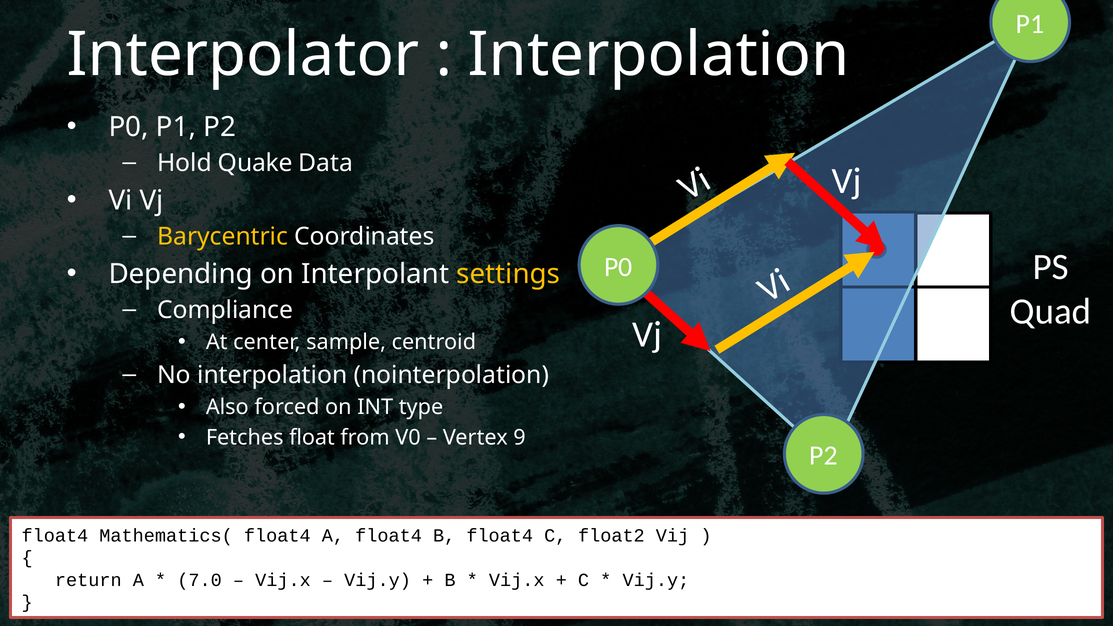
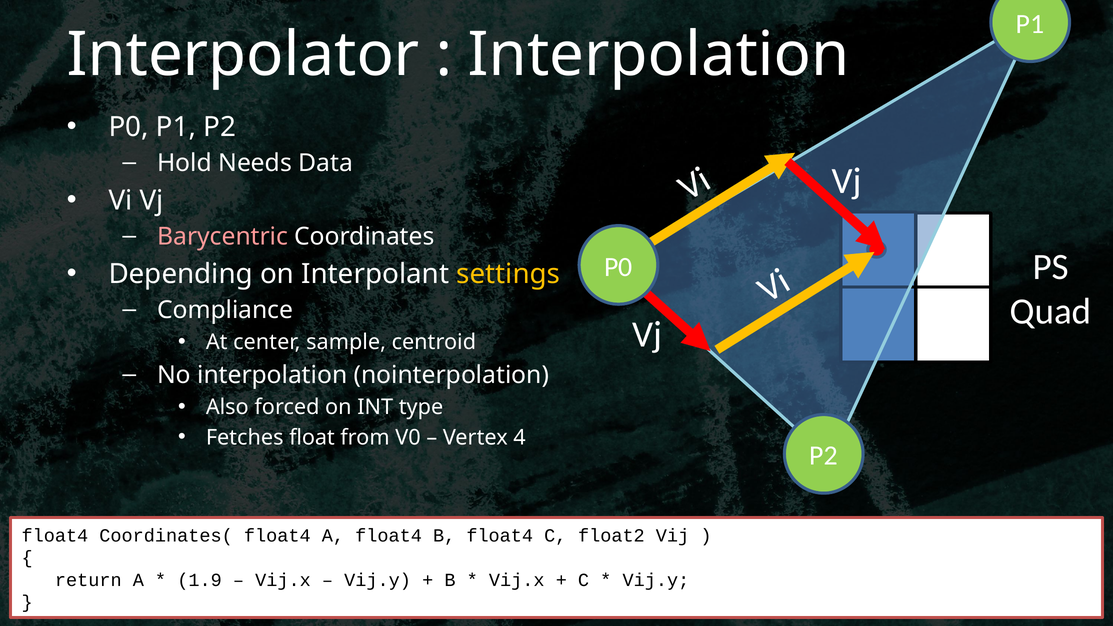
Quake: Quake -> Needs
Barycentric colour: yellow -> pink
9: 9 -> 4
Mathematics(: Mathematics( -> Coordinates(
7.0: 7.0 -> 1.9
